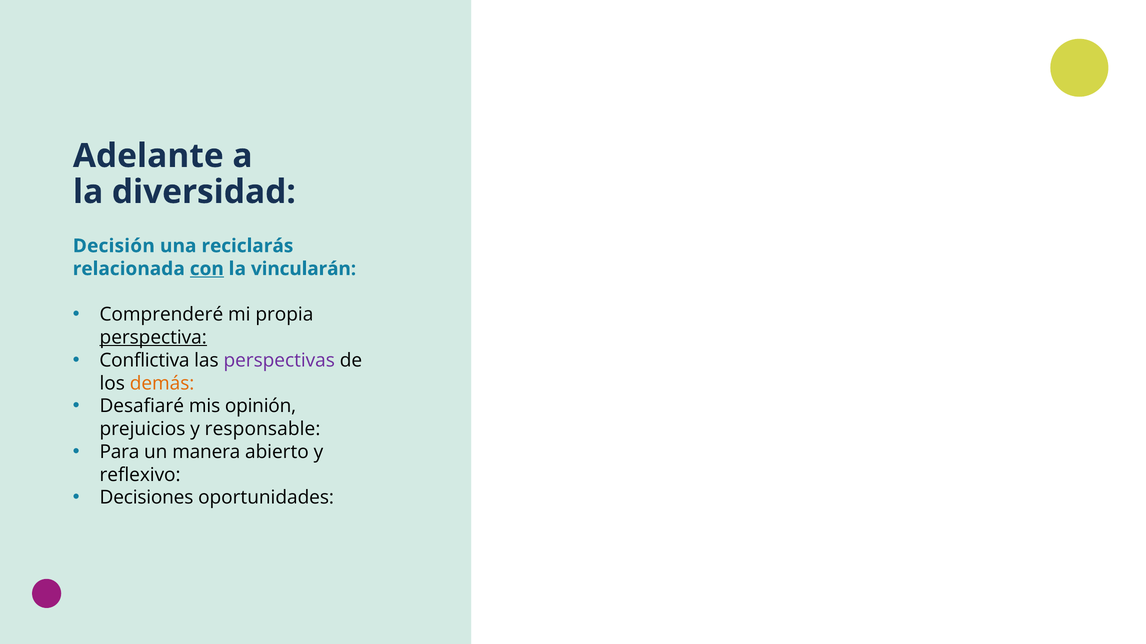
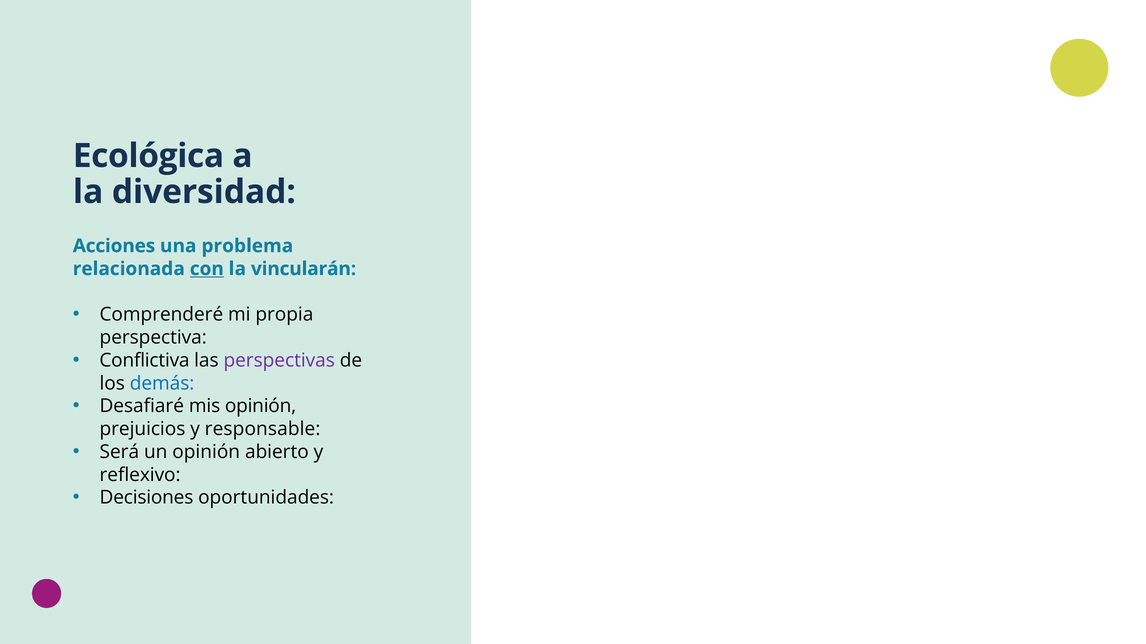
Adelante: Adelante -> Ecológica
Decisión: Decisión -> Acciones
reciclarás: reciclarás -> problema
perspectiva underline: present -> none
demás colour: orange -> blue
Para: Para -> Será
un manera: manera -> opinión
